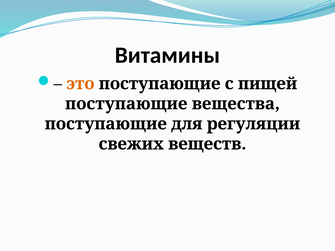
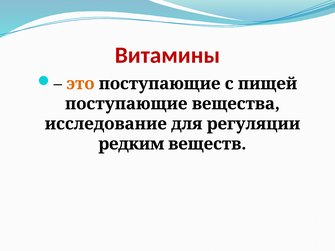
Витамины colour: black -> red
поступающие at (106, 124): поступающие -> исследование
свежих: свежих -> редким
